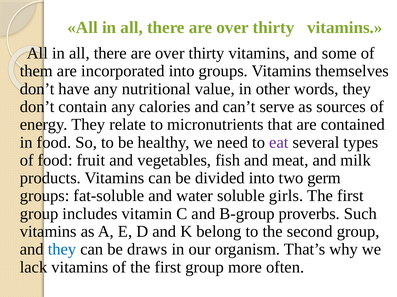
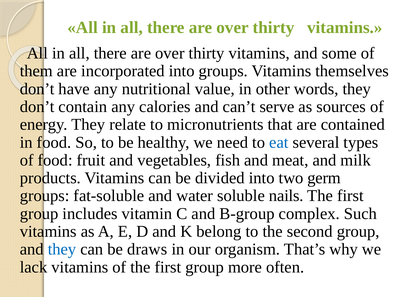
eat colour: purple -> blue
girls: girls -> nails
proverbs: proverbs -> complex
